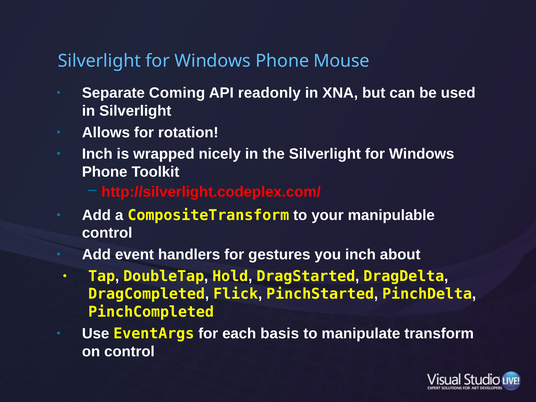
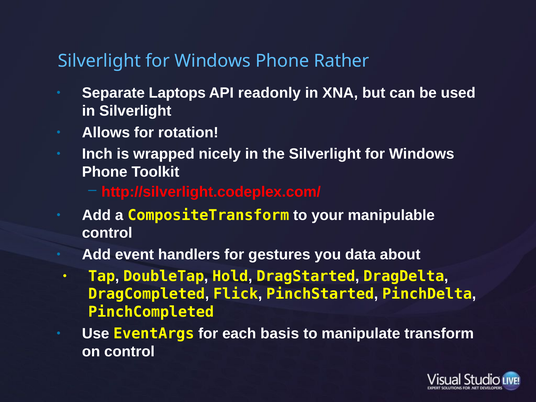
Mouse: Mouse -> Rather
Coming: Coming -> Laptops
you inch: inch -> data
